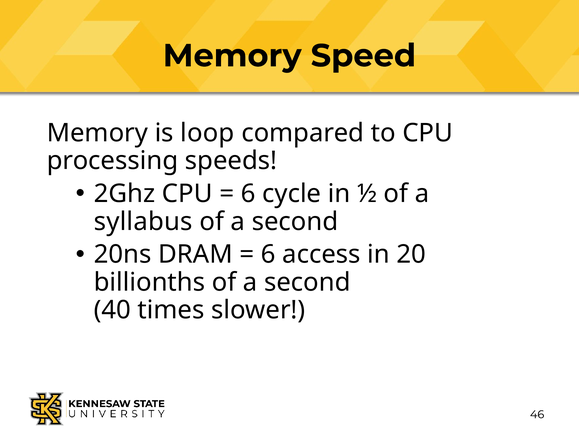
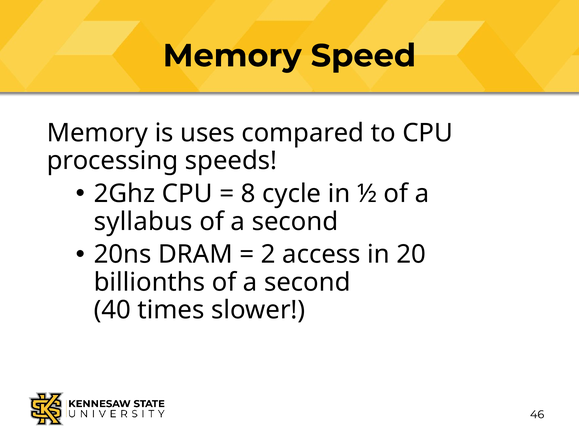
loop: loop -> uses
6 at (248, 194): 6 -> 8
6 at (268, 255): 6 -> 2
